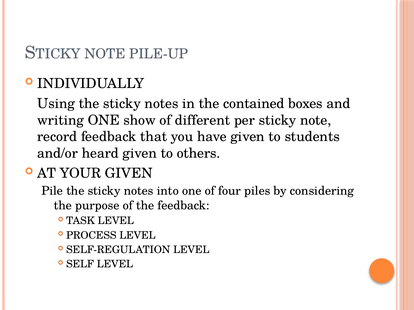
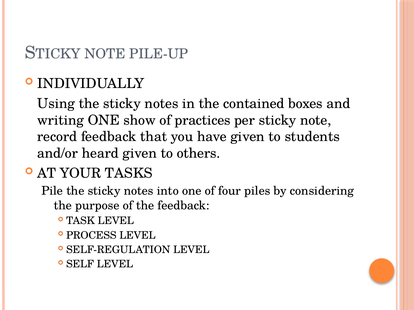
different: different -> practices
YOUR GIVEN: GIVEN -> TASKS
